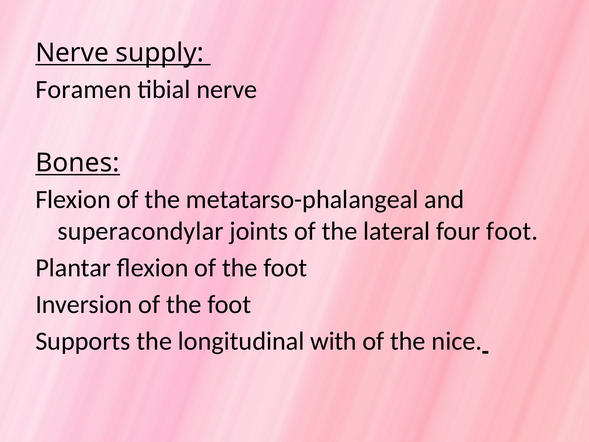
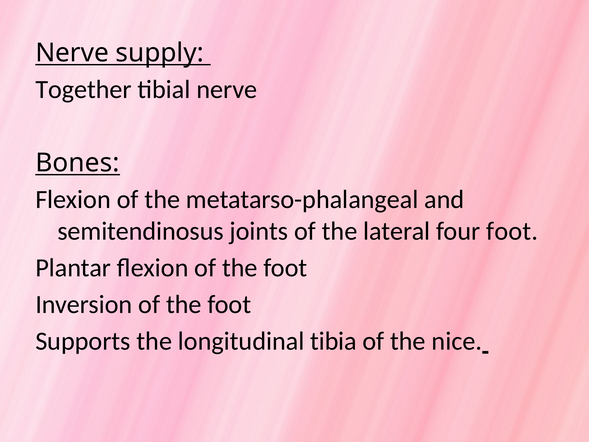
Foramen: Foramen -> Together
superacondylar: superacondylar -> semitendinosus
with: with -> tibia
